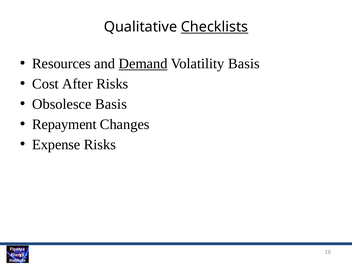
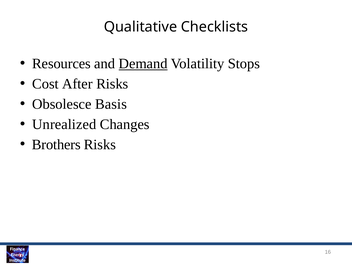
Checklists underline: present -> none
Volatility Basis: Basis -> Stops
Repayment: Repayment -> Unrealized
Expense: Expense -> Brothers
